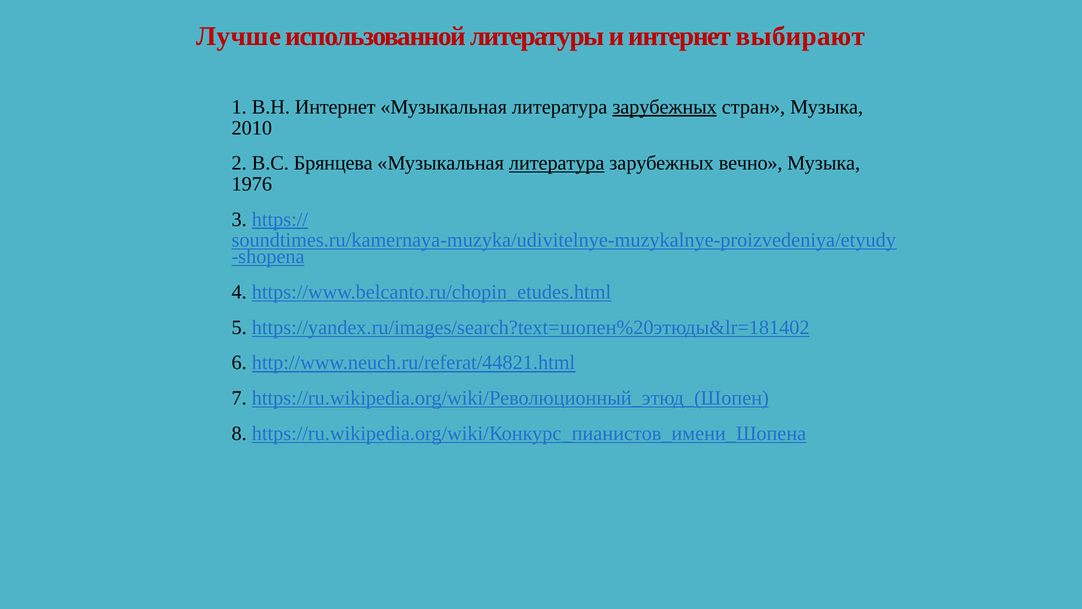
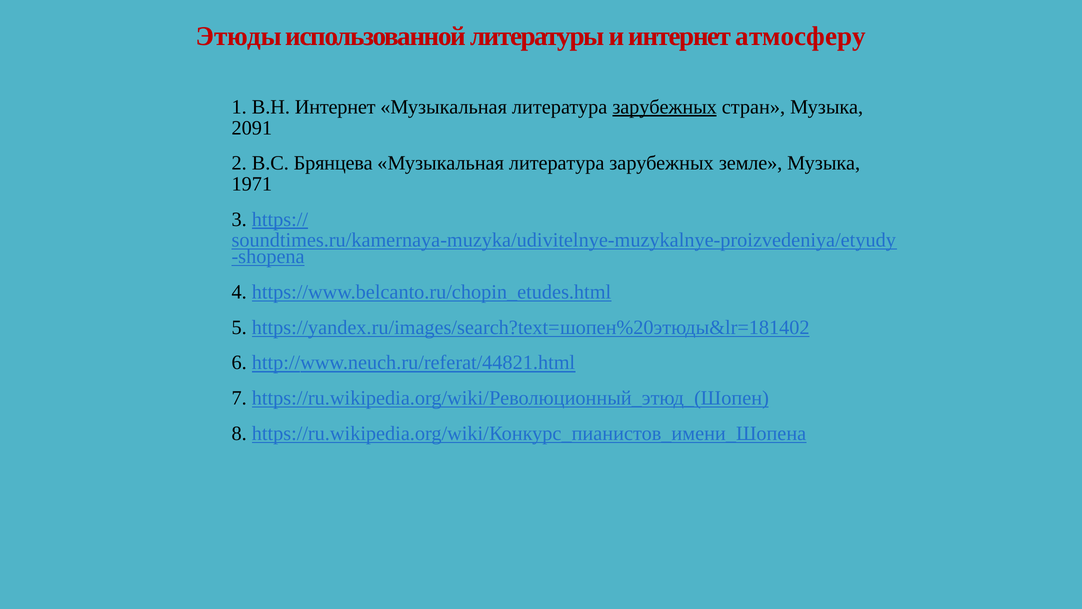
Лучше: Лучше -> Этюды
выбирают: выбирают -> атмосферу
2010: 2010 -> 2091
литература at (557, 163) underline: present -> none
вечно: вечно -> земле
1976: 1976 -> 1971
